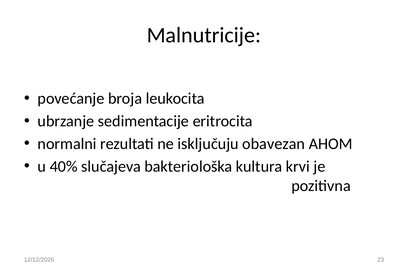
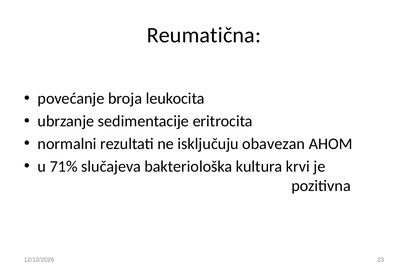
Malnutricije: Malnutricije -> Reumatična
40%: 40% -> 71%
